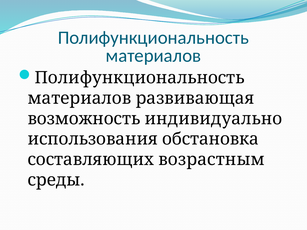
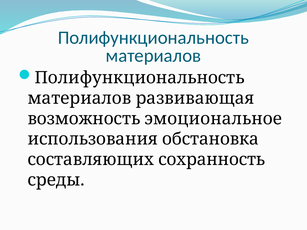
индивидуально: индивидуально -> эмоциональное
возрастным: возрастным -> сохранность
